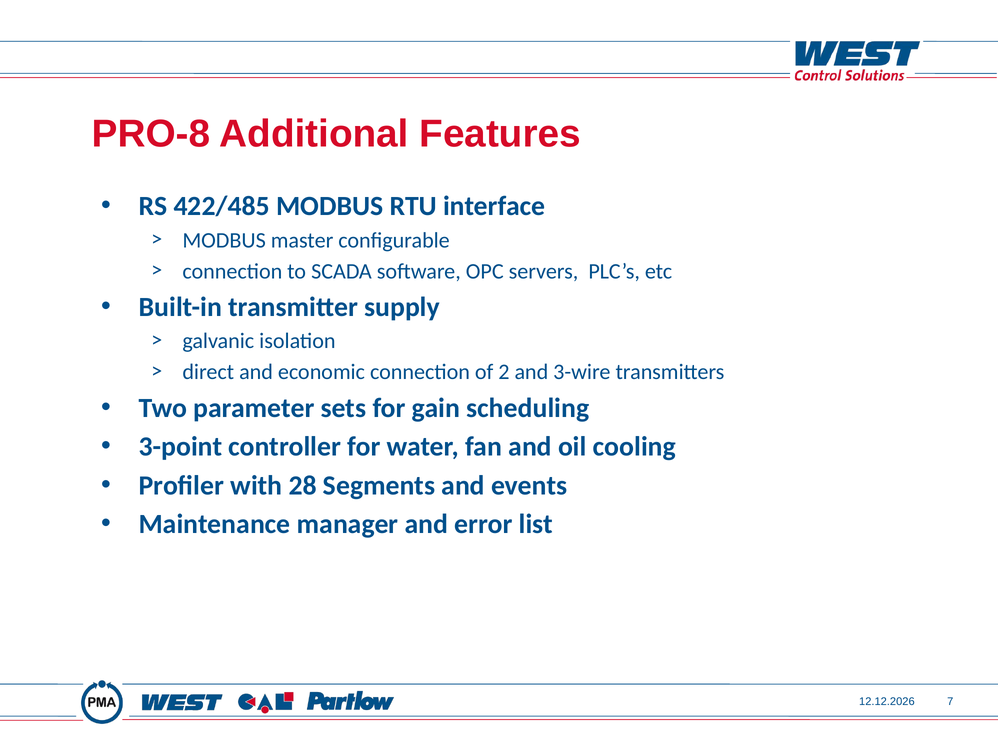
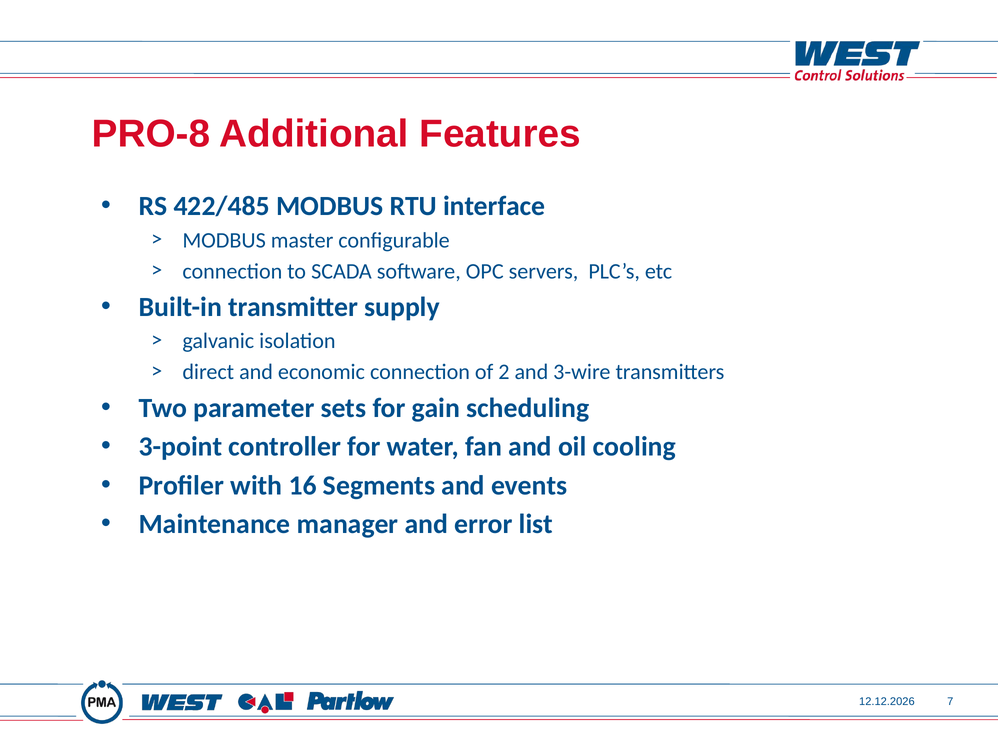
28: 28 -> 16
